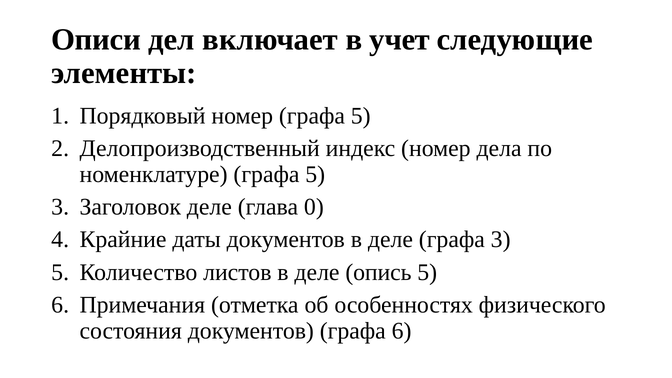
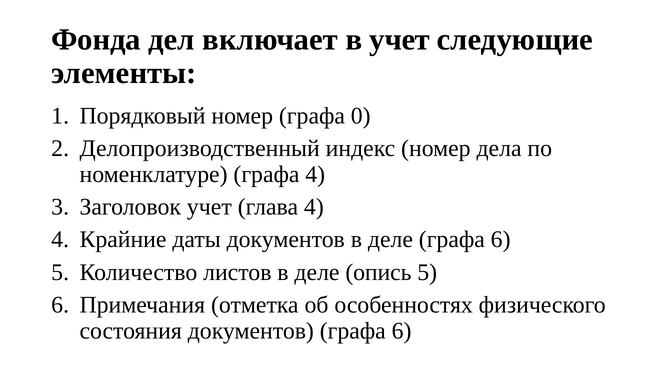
Описи: Описи -> Фонда
номер графа 5: 5 -> 0
номенклатуре графа 5: 5 -> 4
Заголовок деле: деле -> учет
глава 0: 0 -> 4
деле графа 3: 3 -> 6
